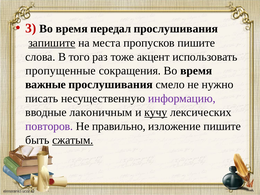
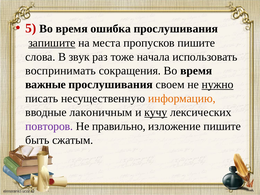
3: 3 -> 5
передал: передал -> ошибка
того: того -> звук
акцент: акцент -> начала
пропущенные: пропущенные -> воспринимать
смело: смело -> своем
нужно underline: none -> present
информацию colour: purple -> orange
сжатым underline: present -> none
